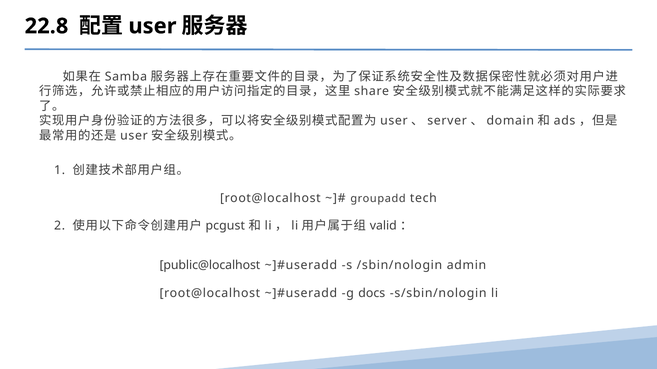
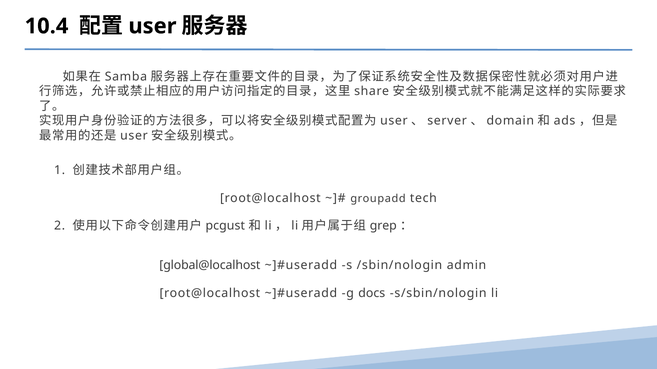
22.8: 22.8 -> 10.4
valid: valid -> grep
public@localhost: public@localhost -> global@localhost
